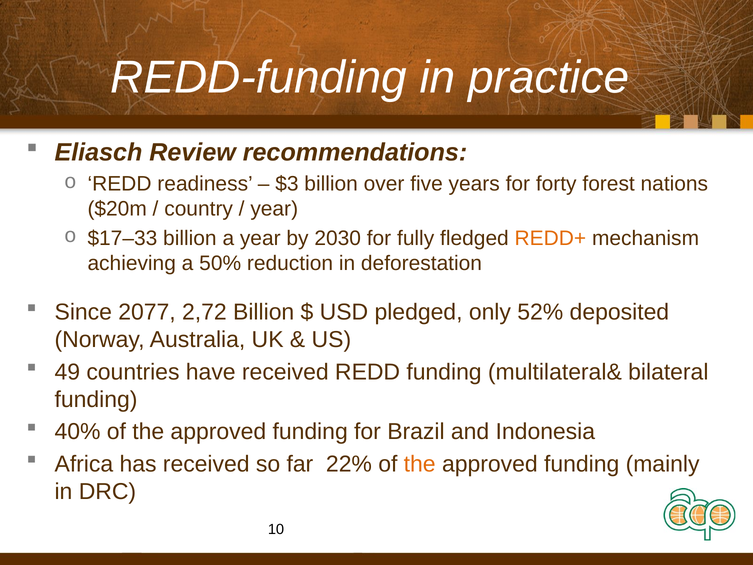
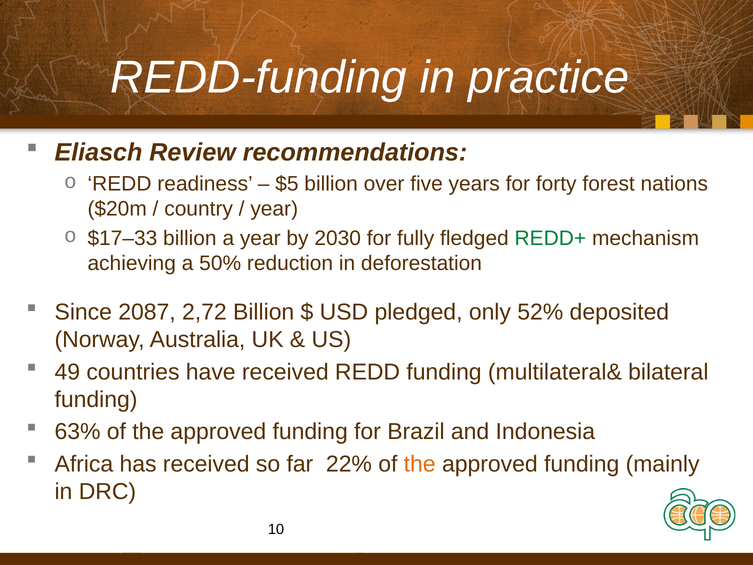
$3: $3 -> $5
REDD+ colour: orange -> green
2077: 2077 -> 2087
40%: 40% -> 63%
